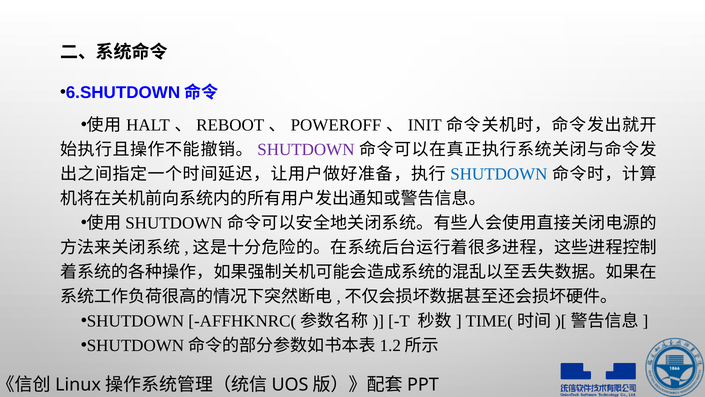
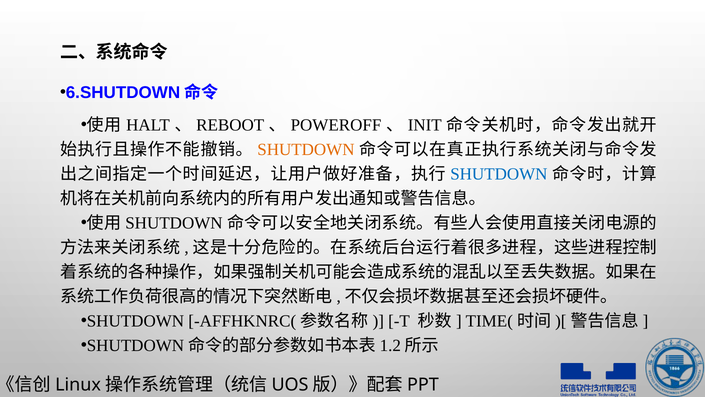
SHUTDOWN at (306, 149) colour: purple -> orange
